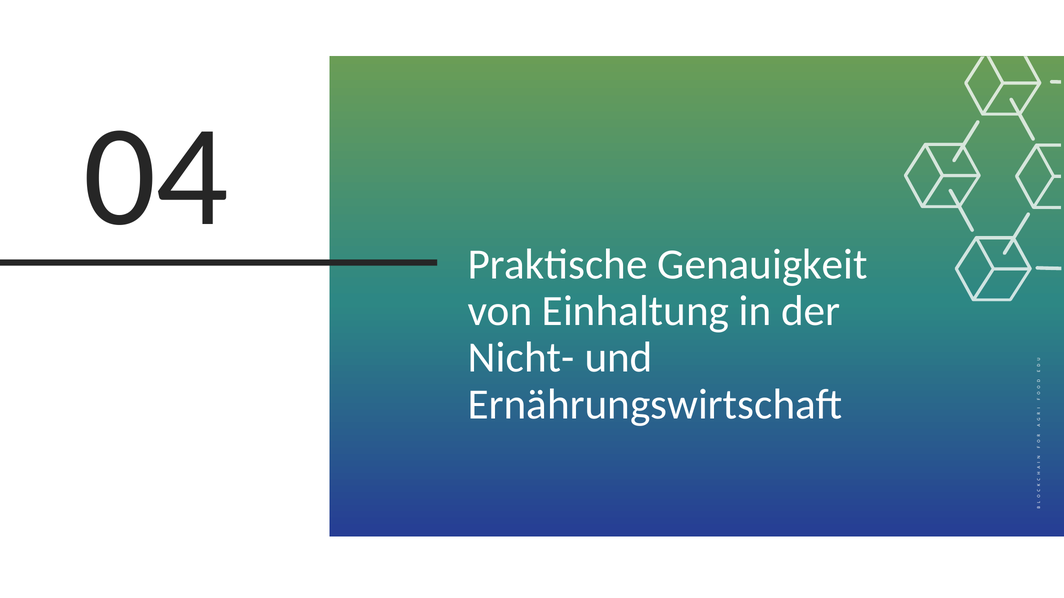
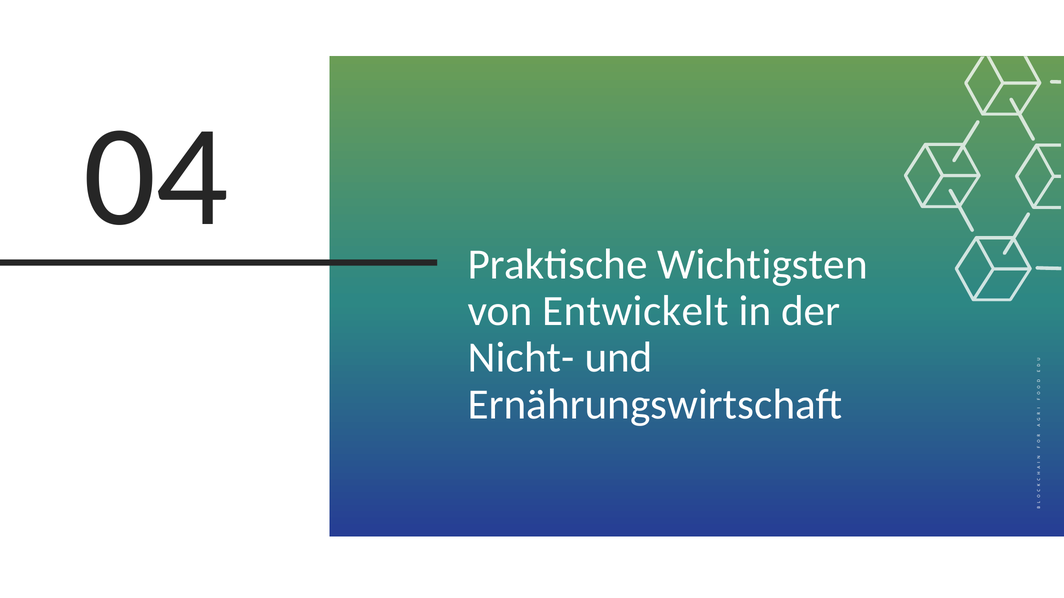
Genauigkeit: Genauigkeit -> Wichtigsten
Einhaltung: Einhaltung -> Entwickelt
